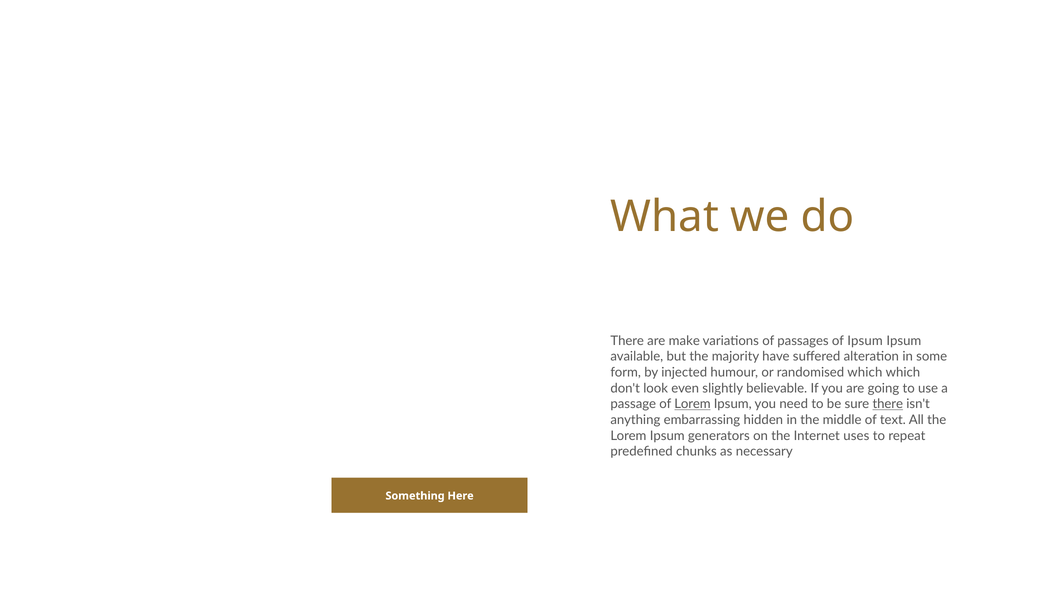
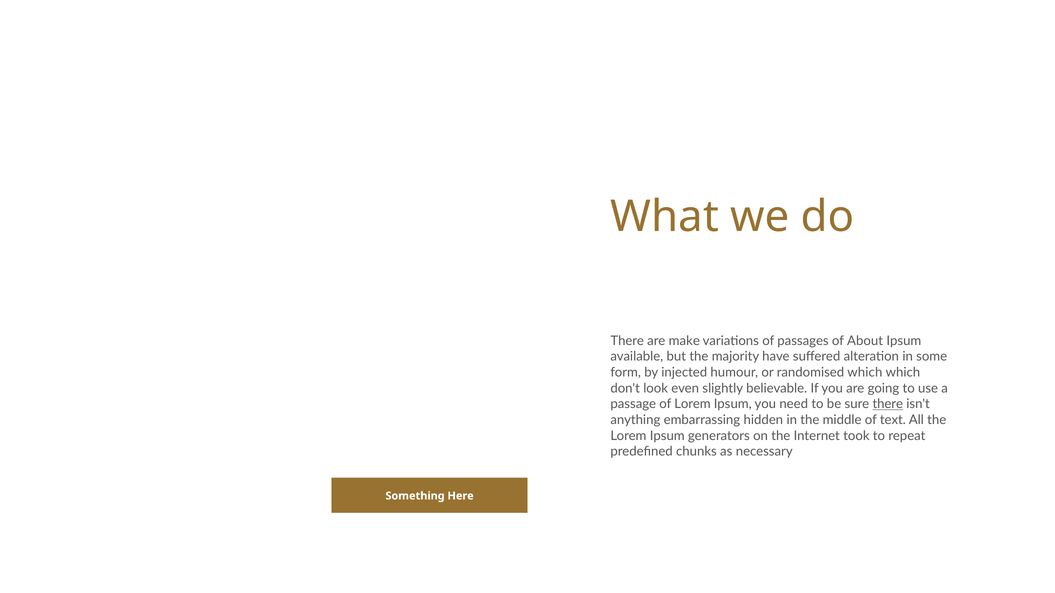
of Ipsum: Ipsum -> About
Lorem at (692, 404) underline: present -> none
uses: uses -> took
